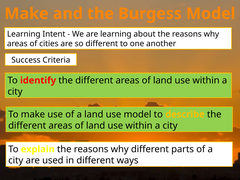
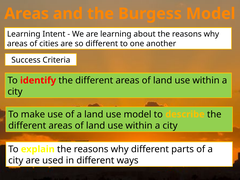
Make at (26, 14): Make -> Areas
